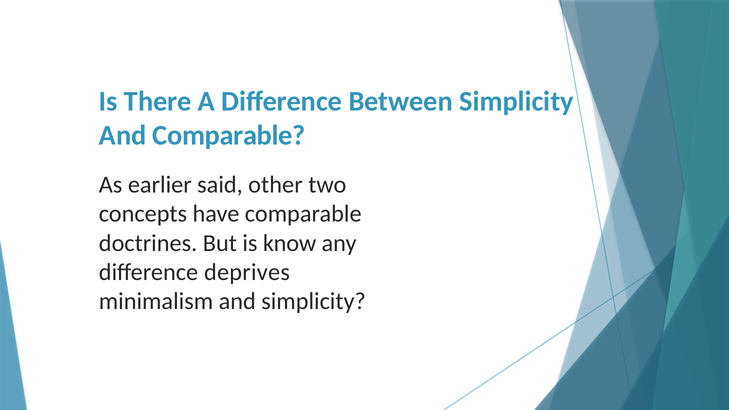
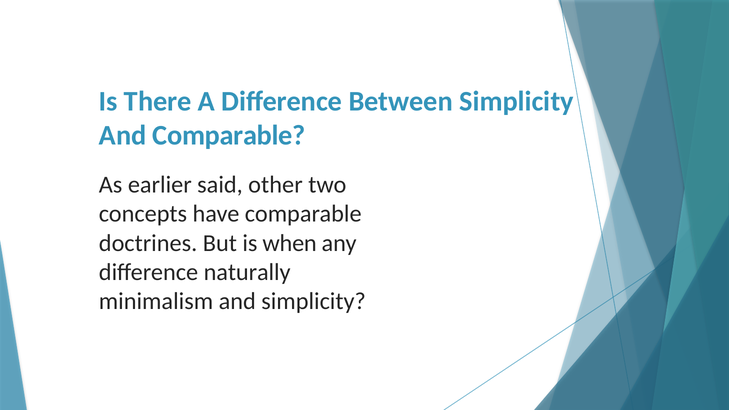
know: know -> when
deprives: deprives -> naturally
